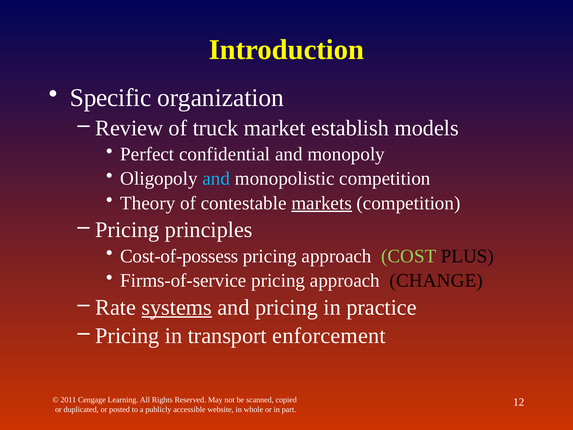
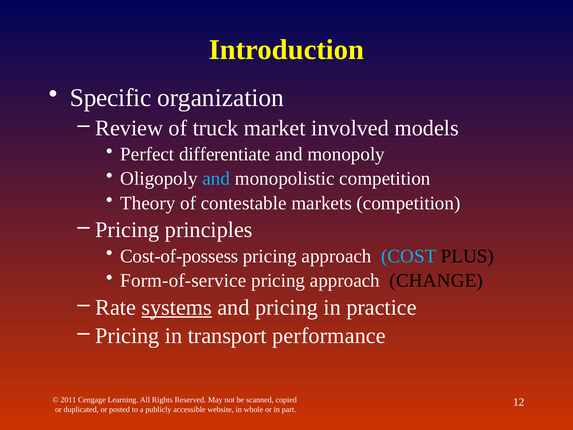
establish: establish -> involved
confidential: confidential -> differentiate
markets underline: present -> none
COST colour: light green -> light blue
Firms-of-service: Firms-of-service -> Form-of-service
enforcement: enforcement -> performance
